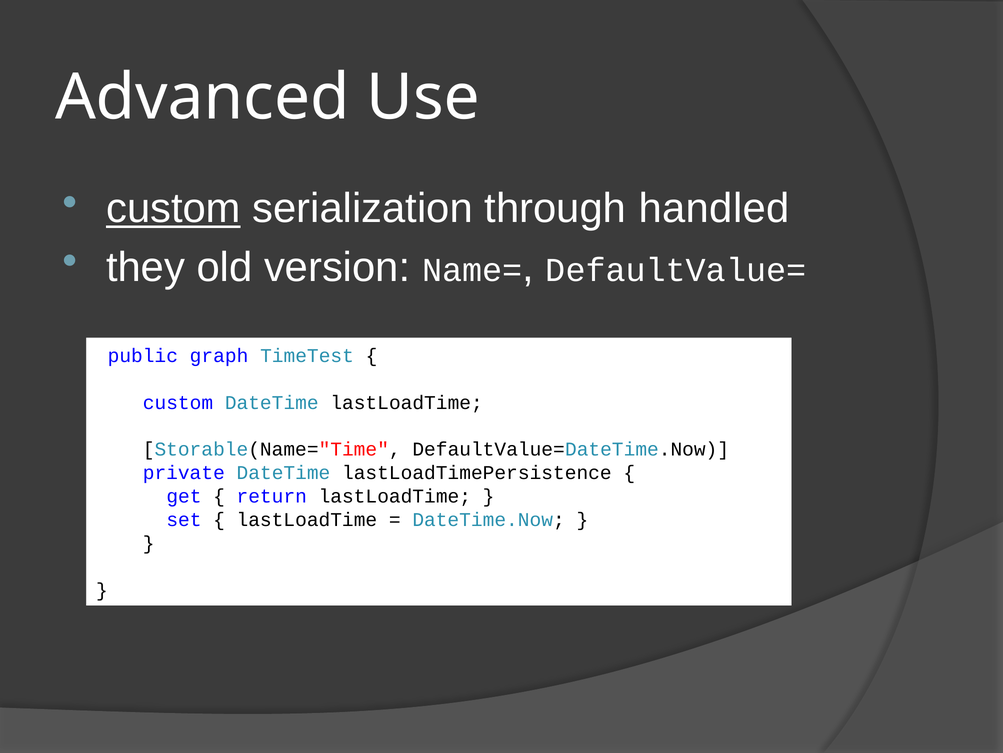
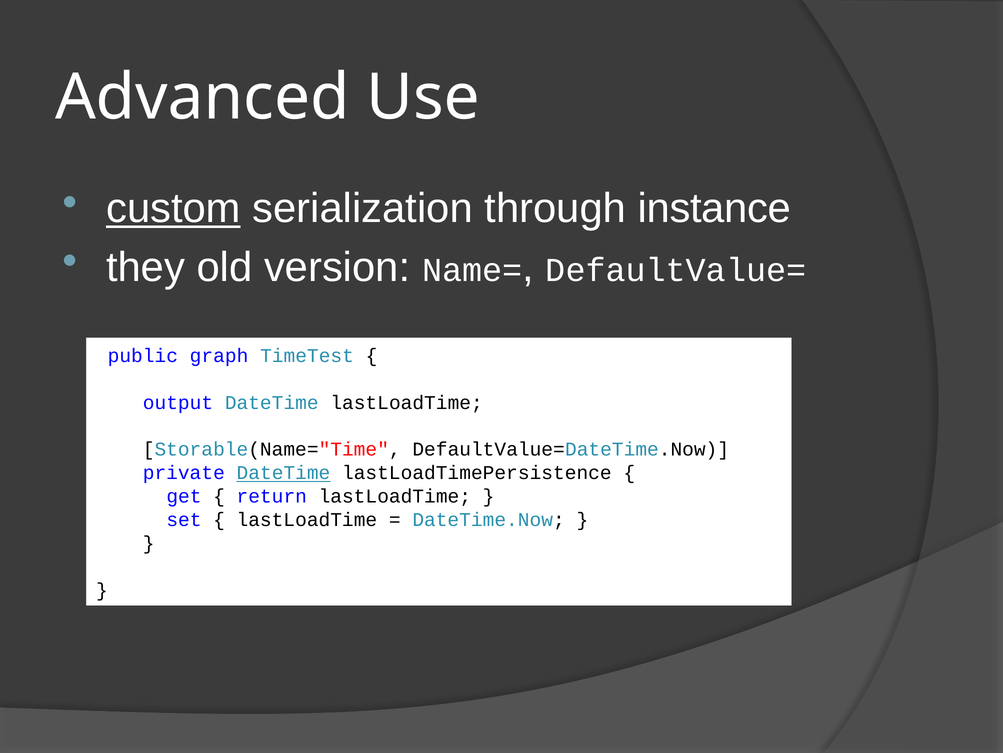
handled: handled -> instance
custom at (178, 402): custom -> output
DateTime at (283, 472) underline: none -> present
